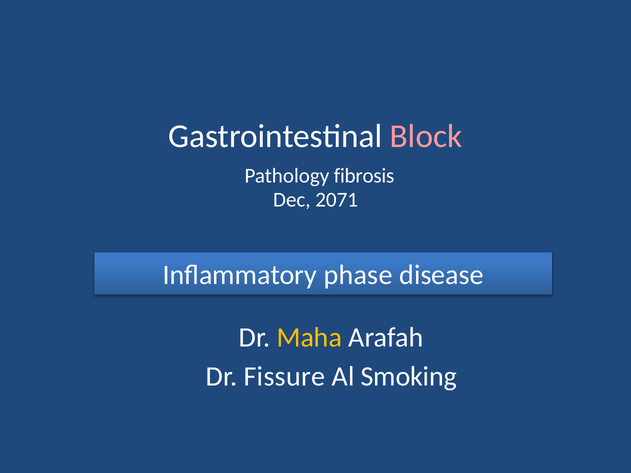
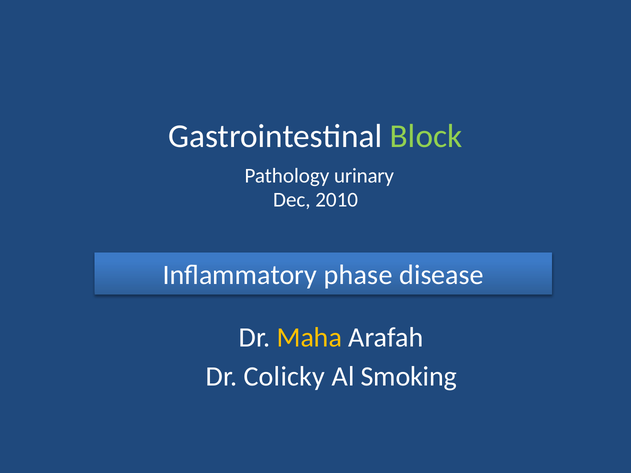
Block colour: pink -> light green
fibrosis: fibrosis -> urinary
2071: 2071 -> 2010
Fissure: Fissure -> Colicky
